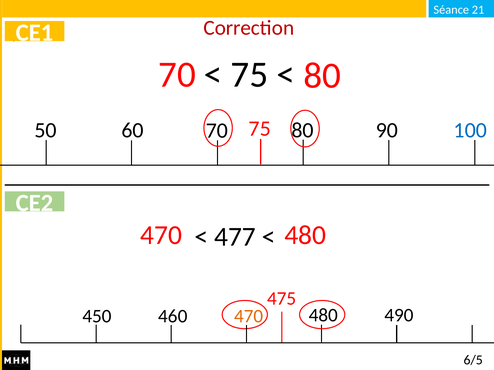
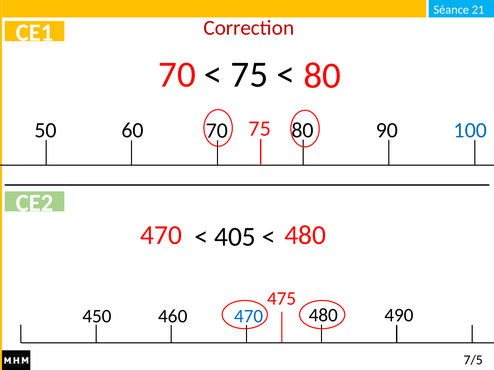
477: 477 -> 405
470 at (249, 316) colour: orange -> blue
6/5: 6/5 -> 7/5
